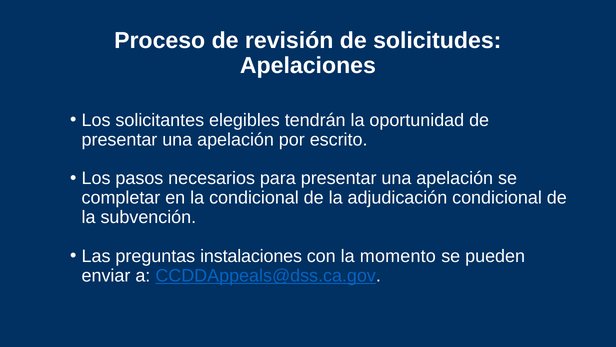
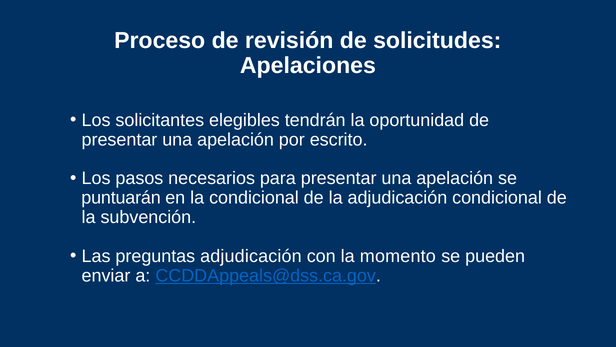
completar: completar -> puntuarán
preguntas instalaciones: instalaciones -> adjudicación
